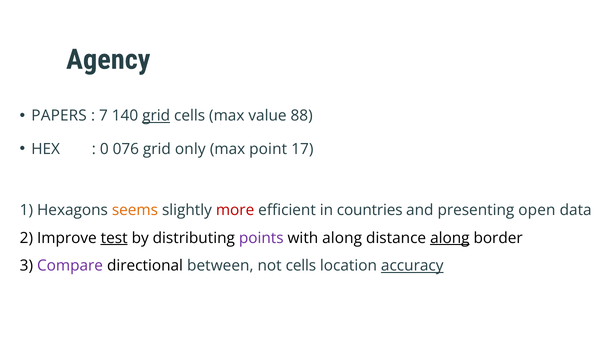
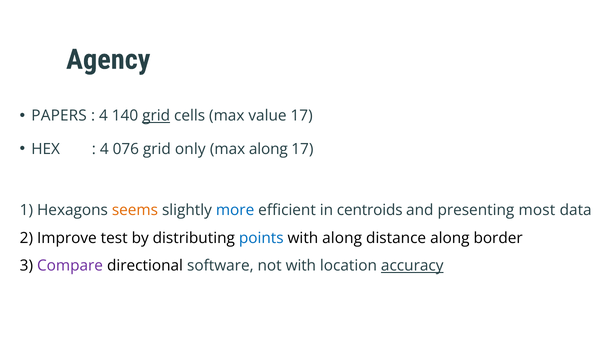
7 at (103, 116): 7 -> 4
value 88: 88 -> 17
0 at (104, 149): 0 -> 4
max point: point -> along
more colour: red -> blue
countries: countries -> centroids
open: open -> most
test underline: present -> none
points colour: purple -> blue
along at (450, 238) underline: present -> none
between: between -> software
not cells: cells -> with
